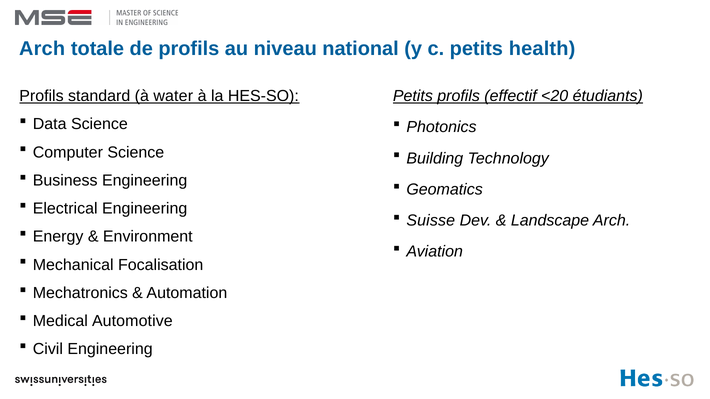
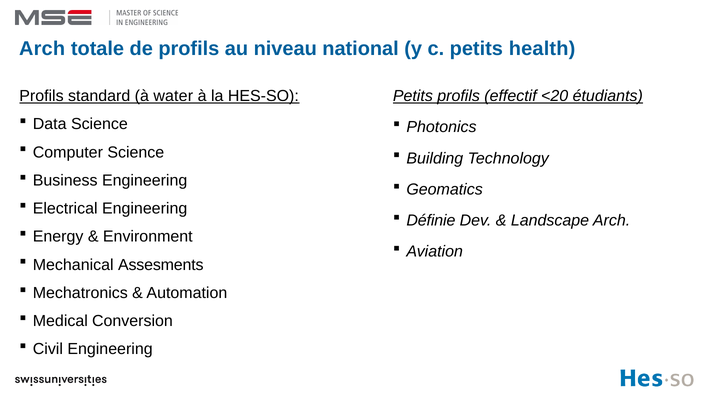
Suisse: Suisse -> Définie
Focalisation: Focalisation -> Assesments
Automotive: Automotive -> Conversion
